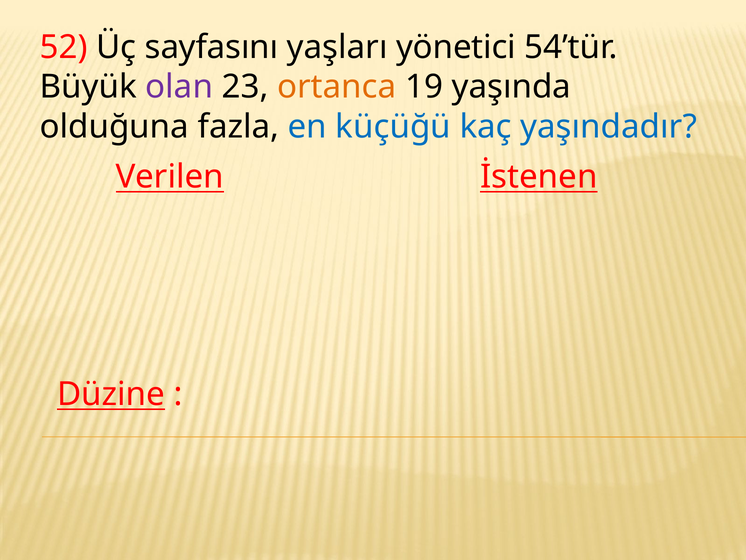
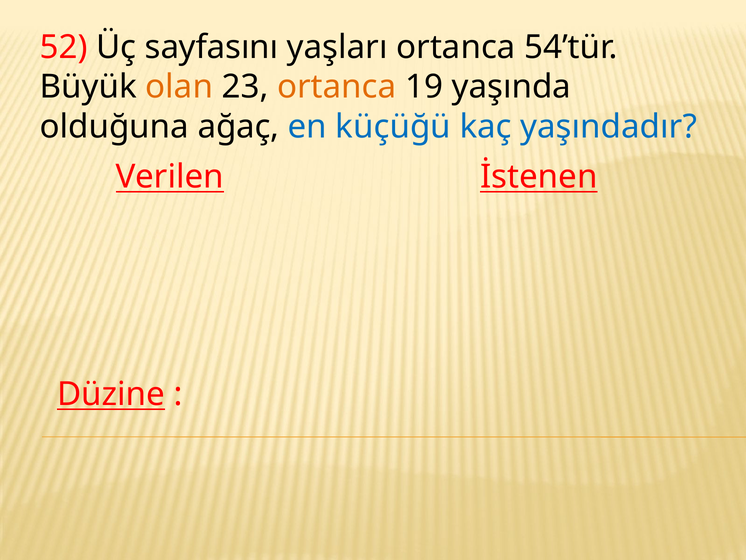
yaşları yönetici: yönetici -> ortanca
olan colour: purple -> orange
fazla: fazla -> ağaç
